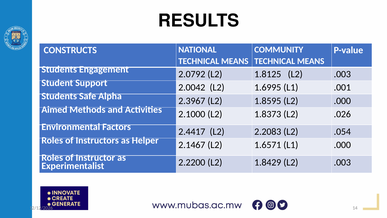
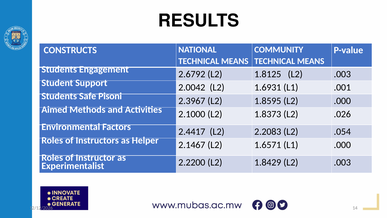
2.0792: 2.0792 -> 2.6792
1.6995: 1.6995 -> 1.6931
Alpha: Alpha -> Pisoni
